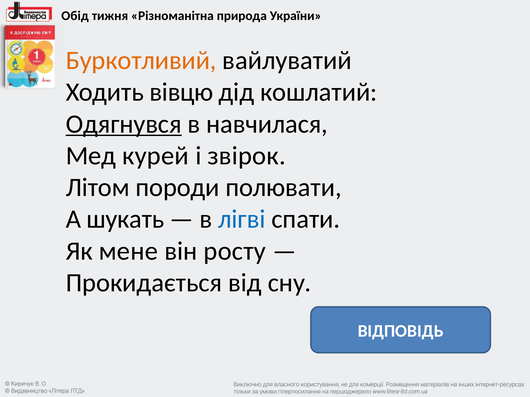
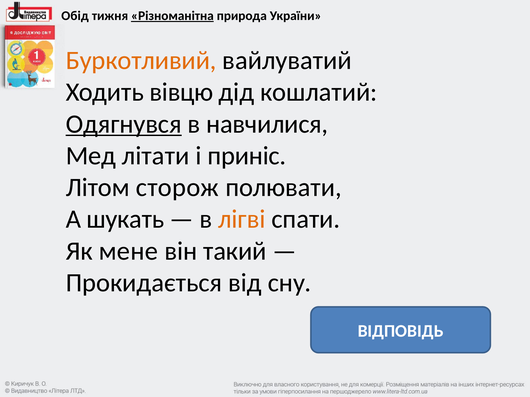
Різноманітна underline: none -> present
навчилася: навчилася -> навчилися
курей: курей -> літати
звірок: звірок -> приніс
породи: породи -> сторож
лігві colour: blue -> orange
росту: росту -> такий
